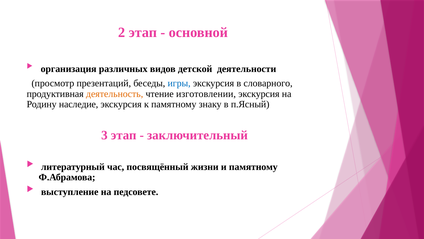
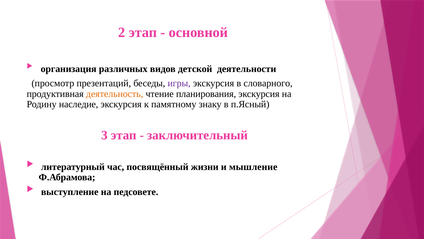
игры colour: blue -> purple
изготовлении: изготовлении -> планирования
и памятному: памятному -> мышление
